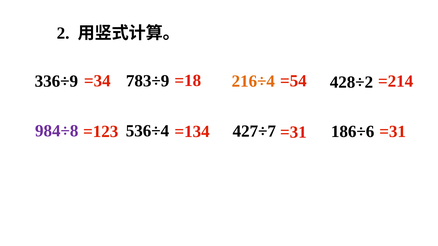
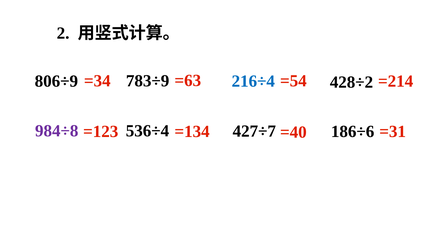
=18: =18 -> =63
336÷9: 336÷9 -> 806÷9
216÷4 colour: orange -> blue
=134 =31: =31 -> =40
